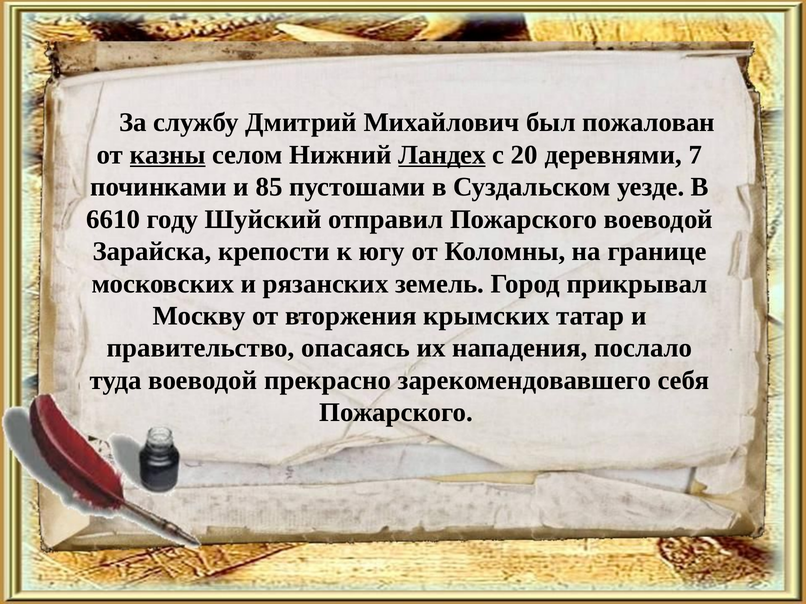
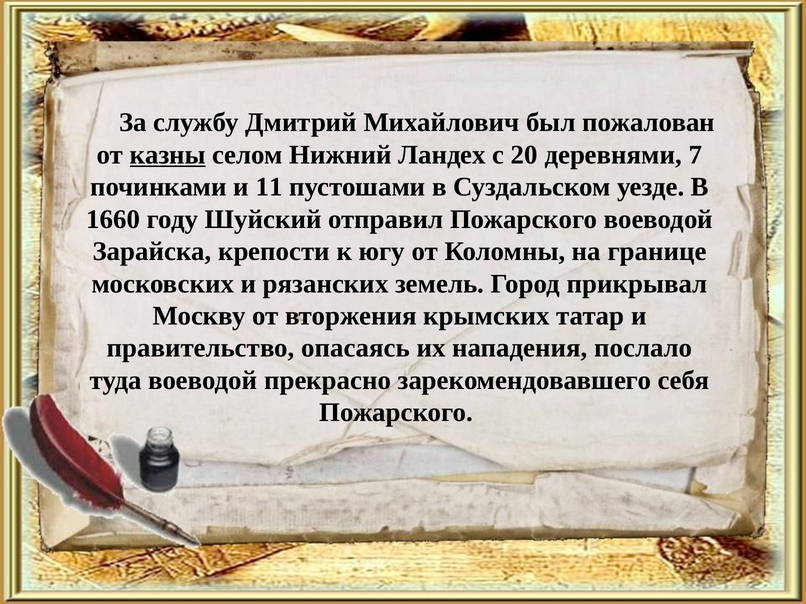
Ландех underline: present -> none
85: 85 -> 11
6610: 6610 -> 1660
